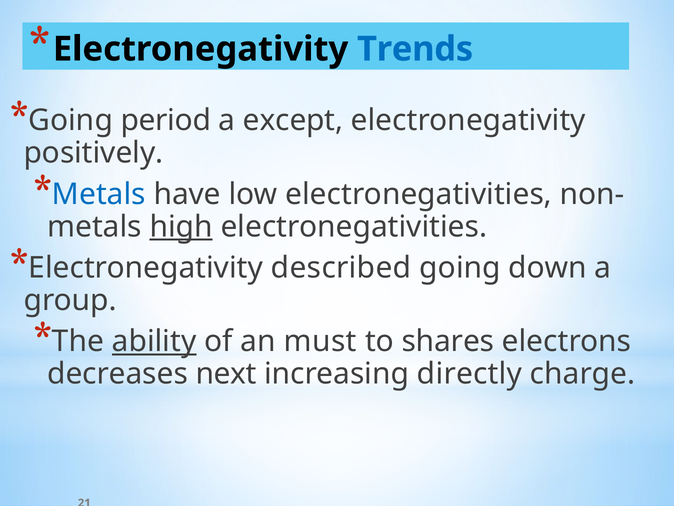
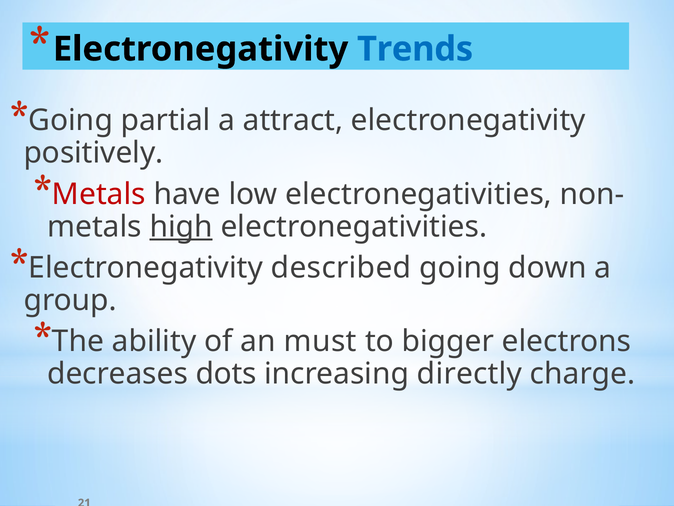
period: period -> partial
except: except -> attract
Metals at (99, 194) colour: blue -> red
ability underline: present -> none
shares: shares -> bigger
next: next -> dots
